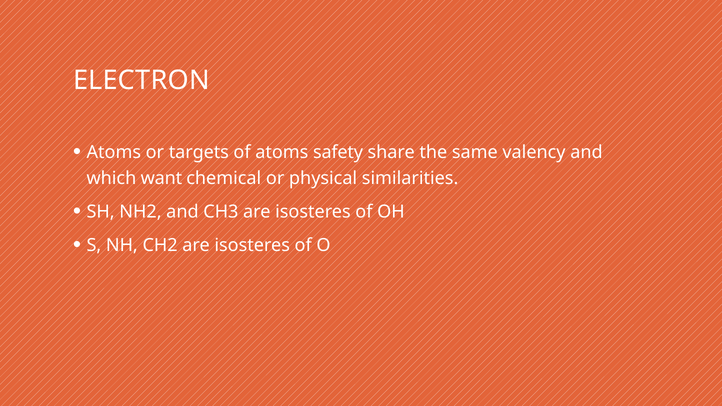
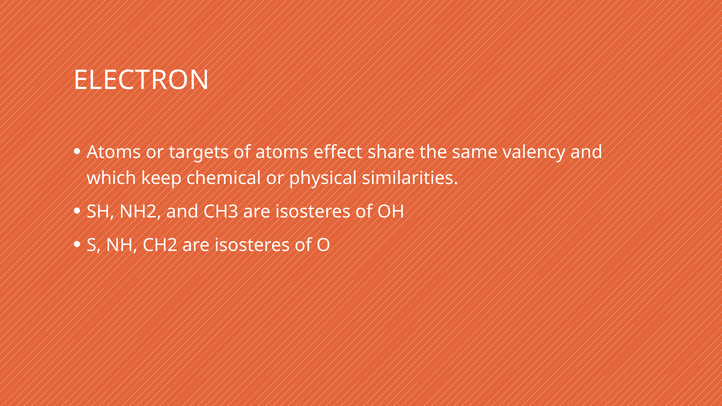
safety: safety -> effect
want: want -> keep
